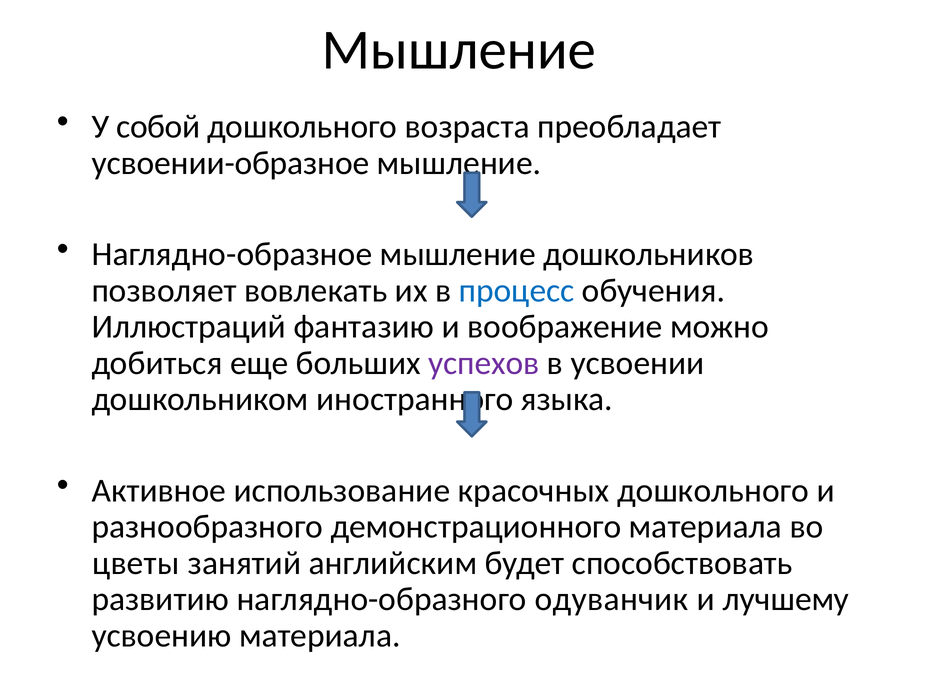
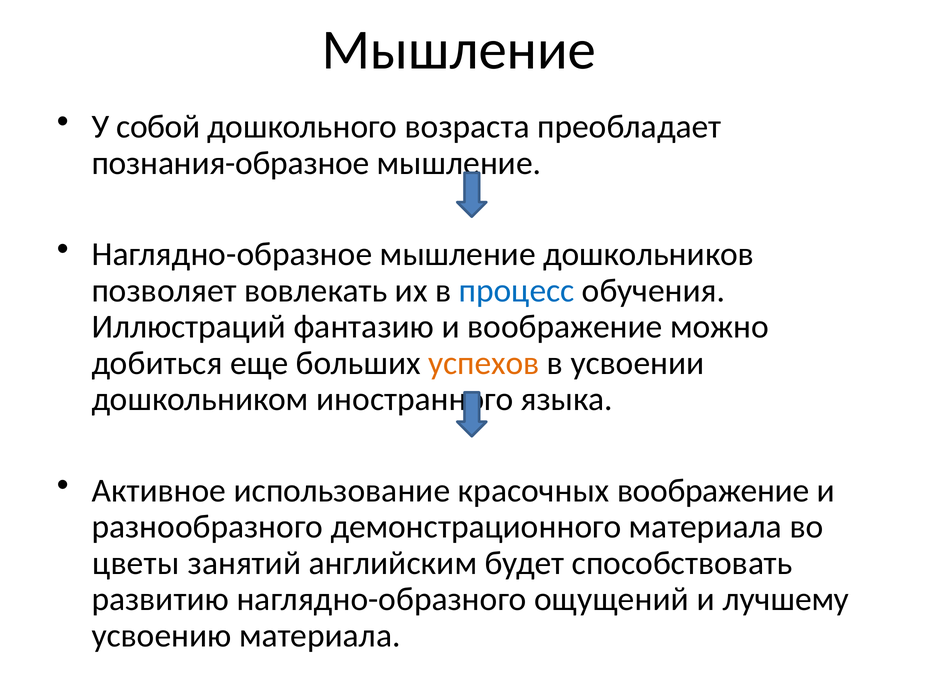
усвоении-образное: усвоении-образное -> познания-образное
успехов colour: purple -> orange
красочных дошкольного: дошкольного -> воображение
одуванчик: одуванчик -> ощущений
